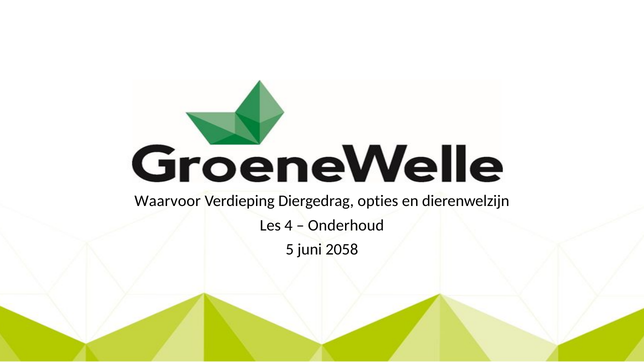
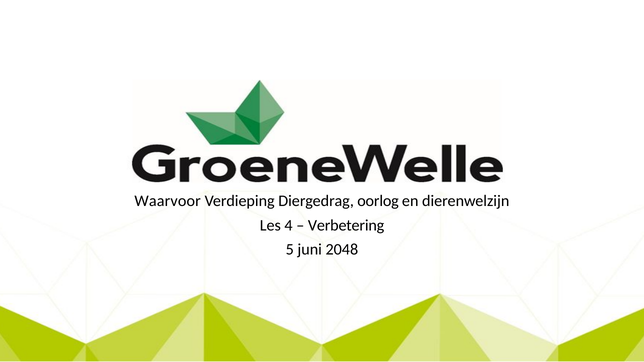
opties: opties -> oorlog
Onderhoud: Onderhoud -> Verbetering
2058: 2058 -> 2048
